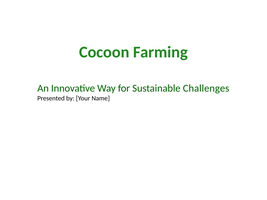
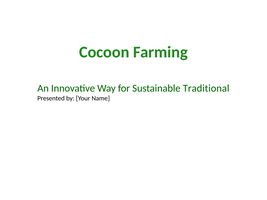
Challenges: Challenges -> Traditional
